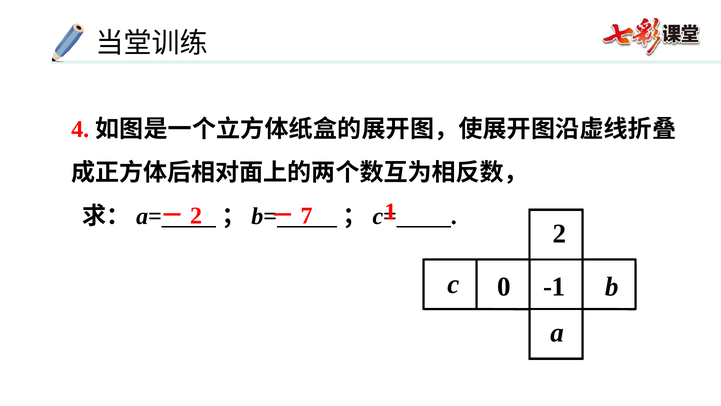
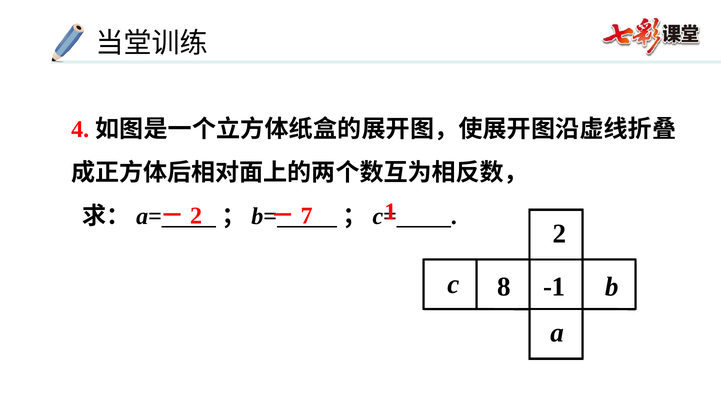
0: 0 -> 8
